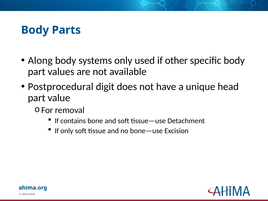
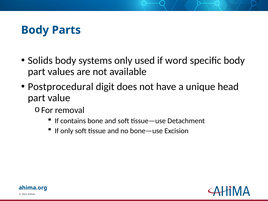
Along: Along -> Solids
other: other -> word
